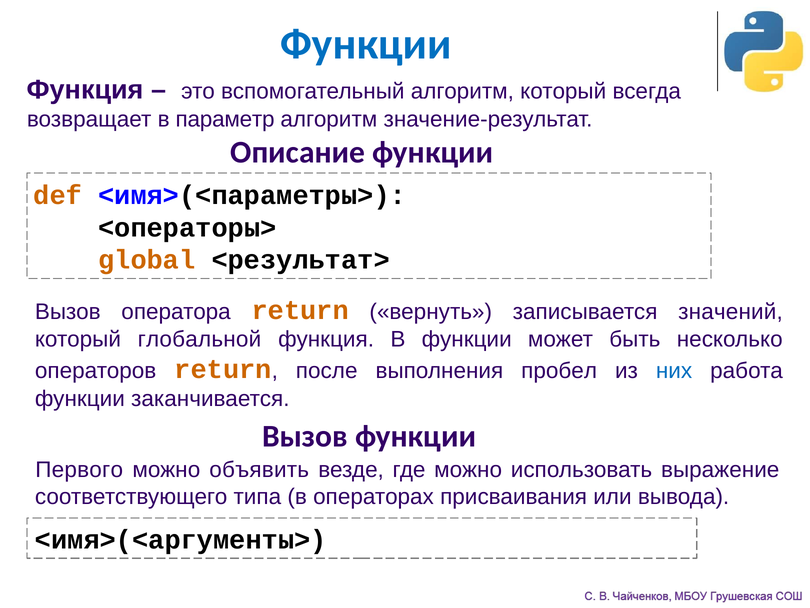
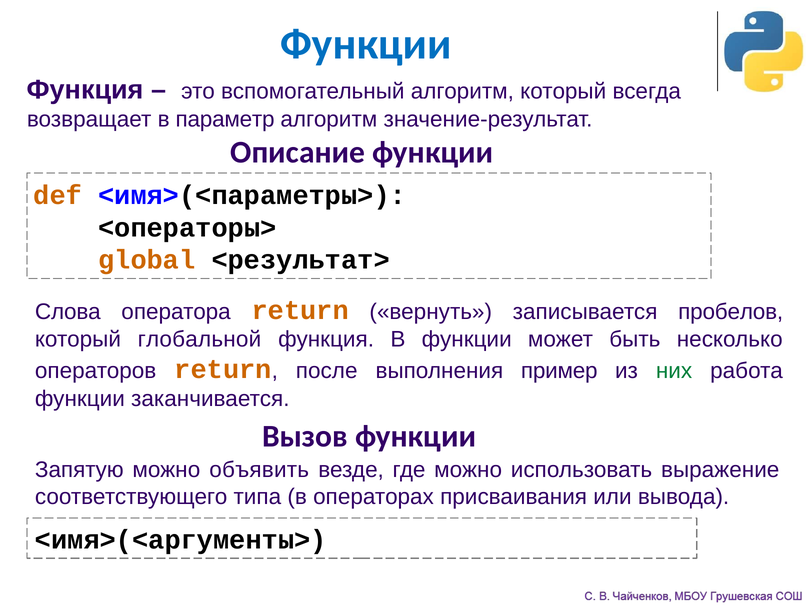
Вызов at (68, 311): Вызов -> Слова
значений: значений -> пробелов
пробел: пробел -> пример
них colour: blue -> green
Первого: Первого -> Запятую
